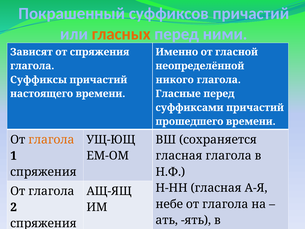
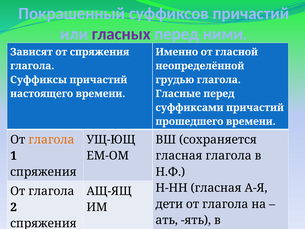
гласных colour: orange -> purple
никого: никого -> грудью
небе: небе -> дети
